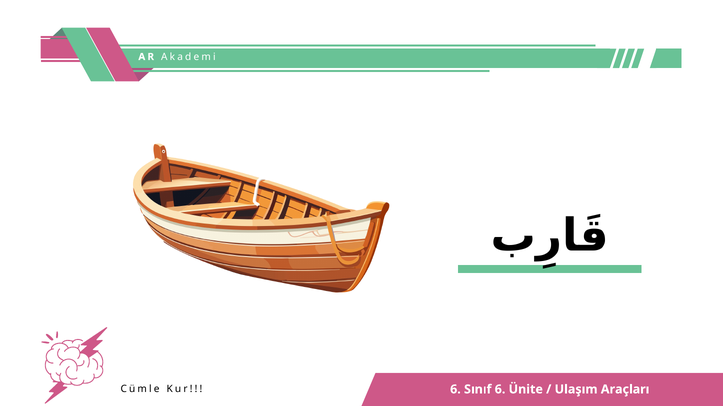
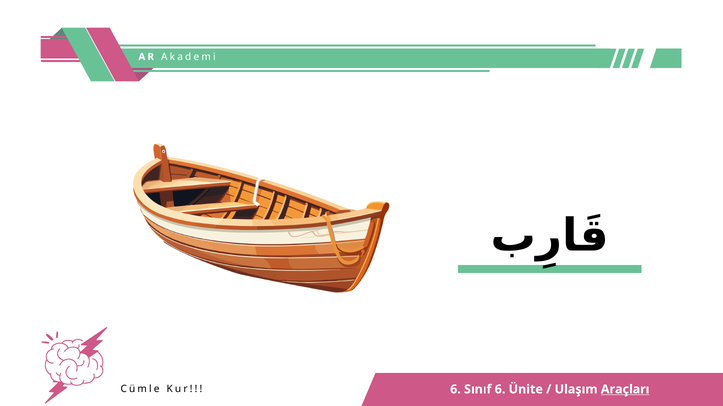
Araçları underline: none -> present
